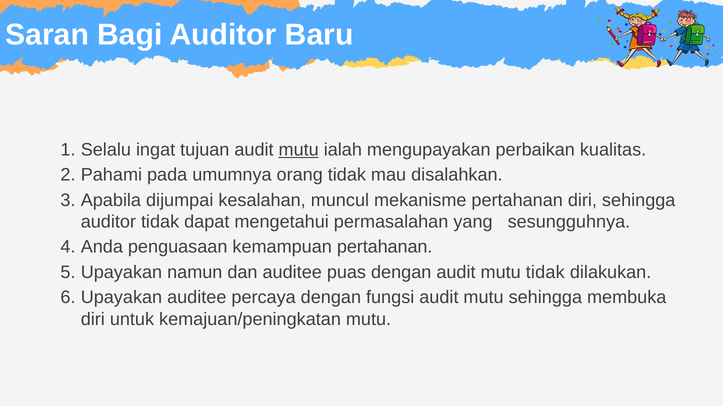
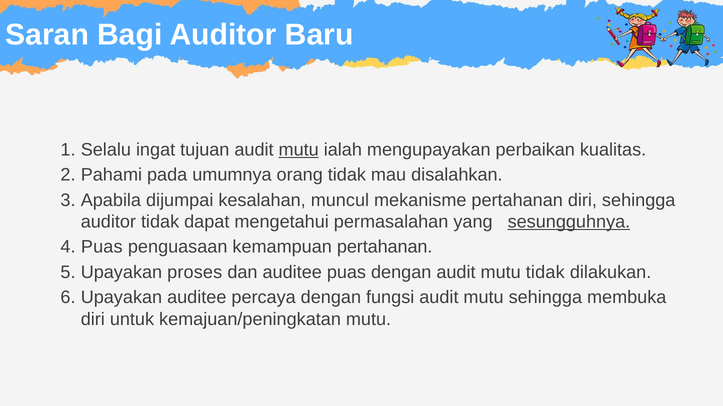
sesungguhnya underline: none -> present
Anda at (102, 247): Anda -> Puas
namun: namun -> proses
